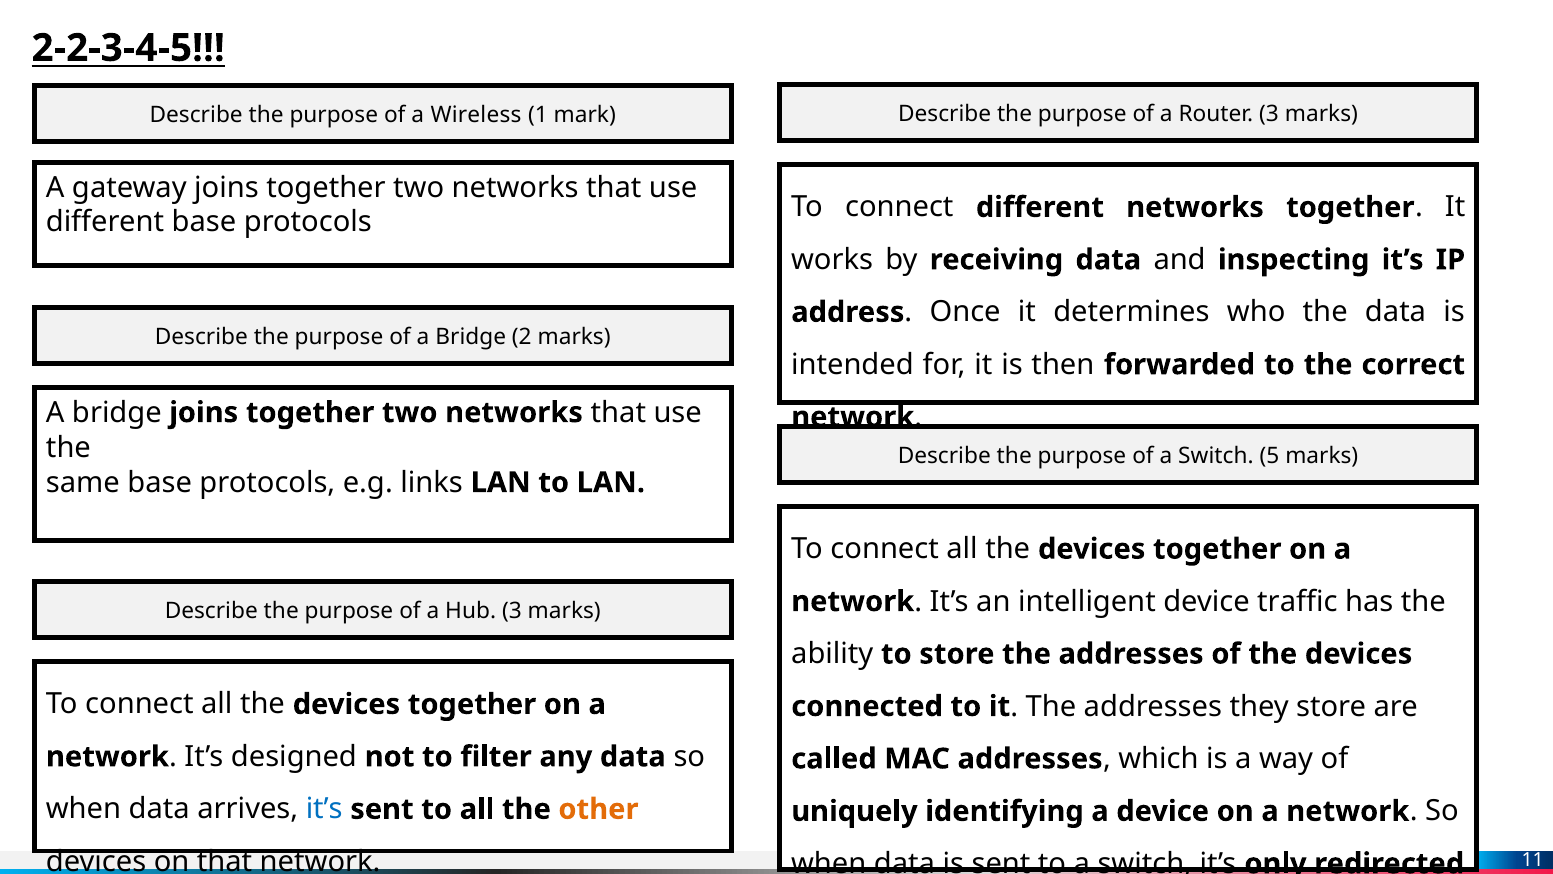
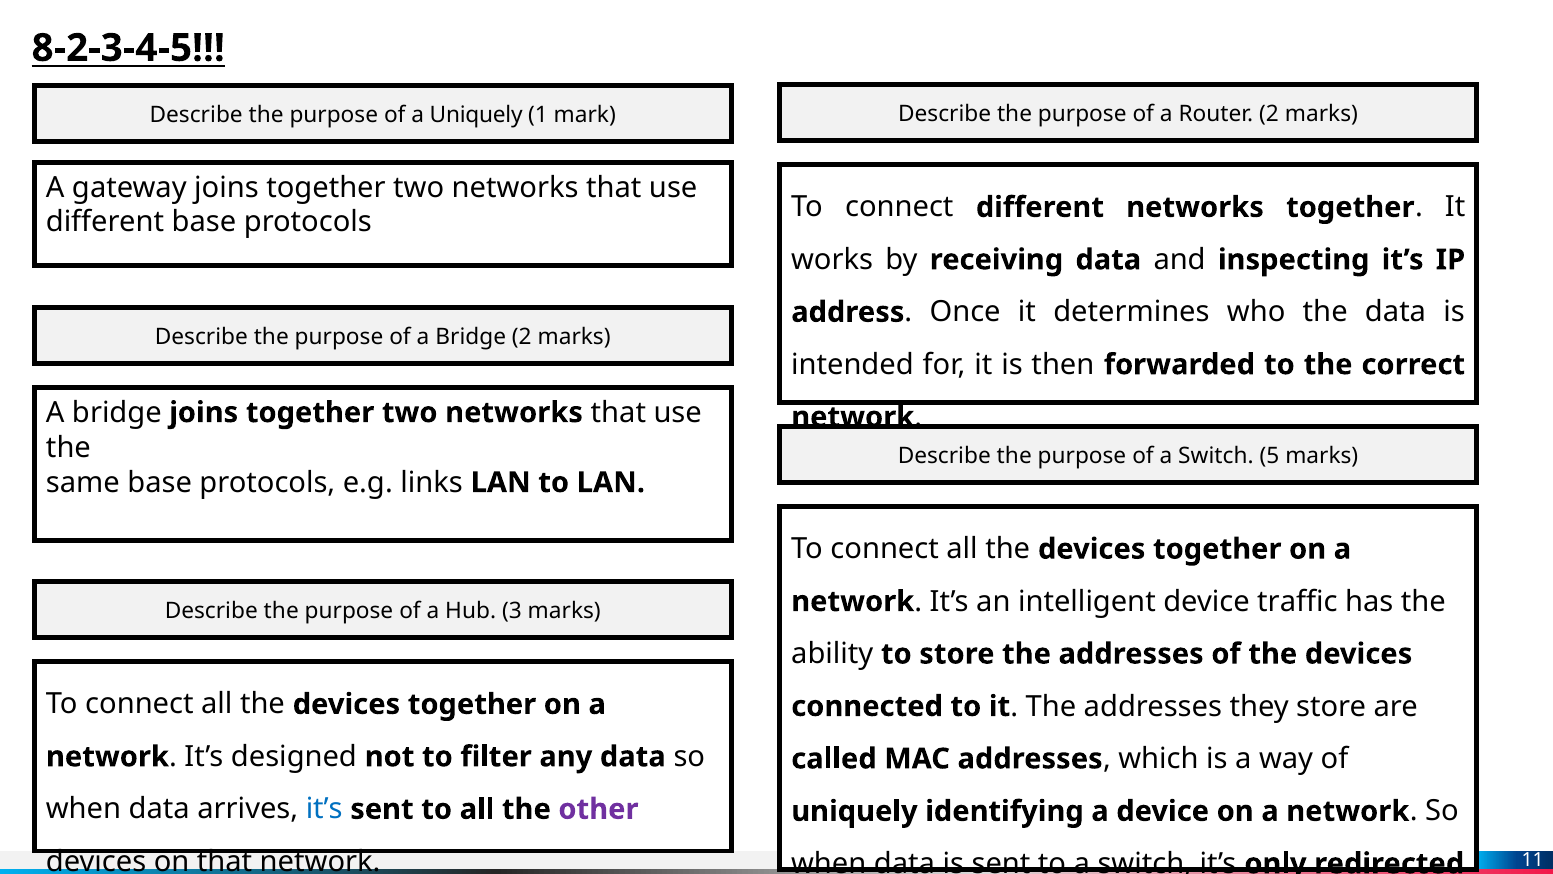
2-2-3-4-5: 2-2-3-4-5 -> 8-2-3-4-5
Router 3: 3 -> 2
a Wireless: Wireless -> Uniquely
other colour: orange -> purple
